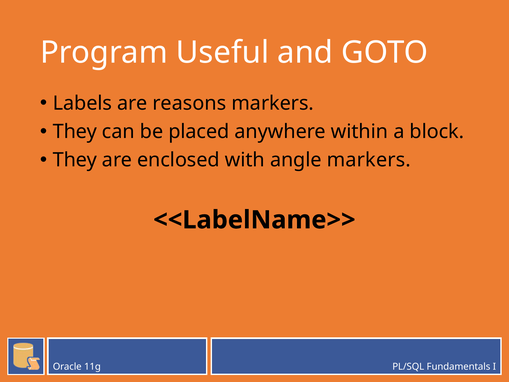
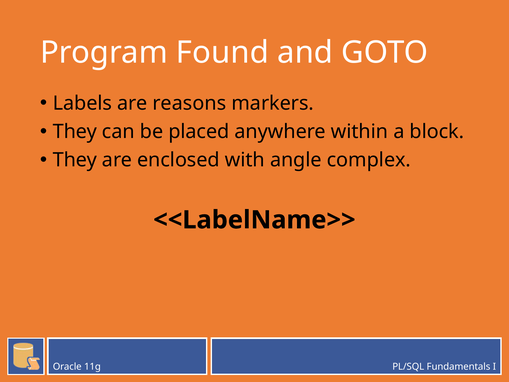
Useful: Useful -> Found
angle markers: markers -> complex
